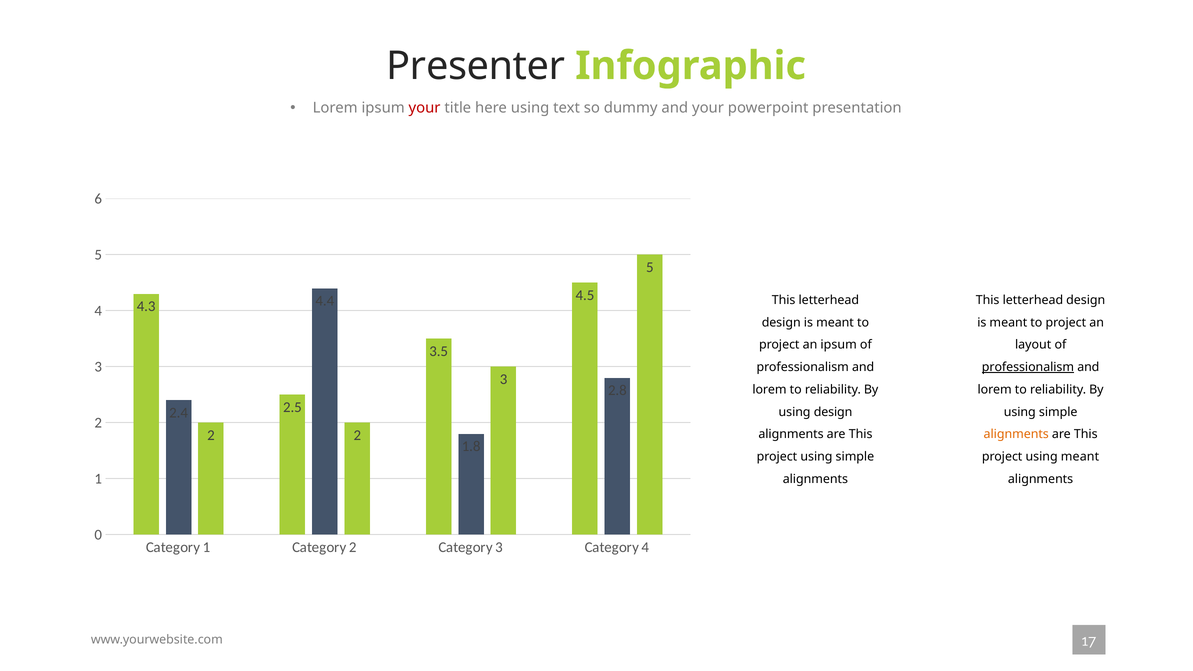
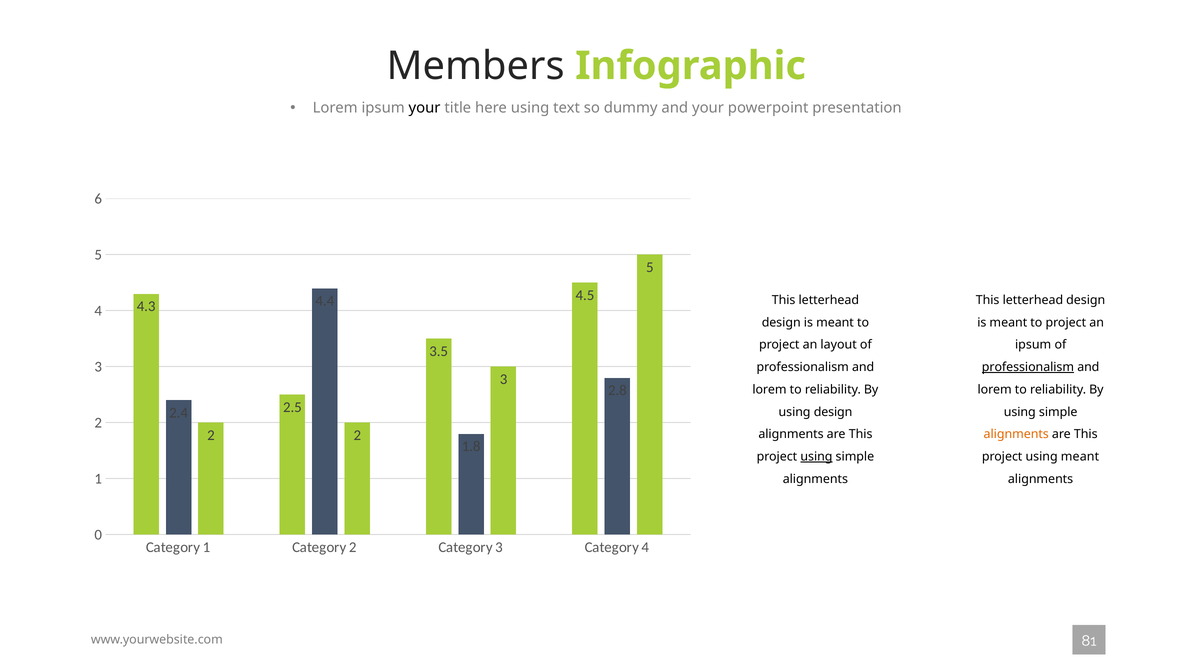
Presenter: Presenter -> Members
your at (425, 108) colour: red -> black
an ipsum: ipsum -> layout
layout at (1033, 345): layout -> ipsum
using at (816, 457) underline: none -> present
17: 17 -> 81
